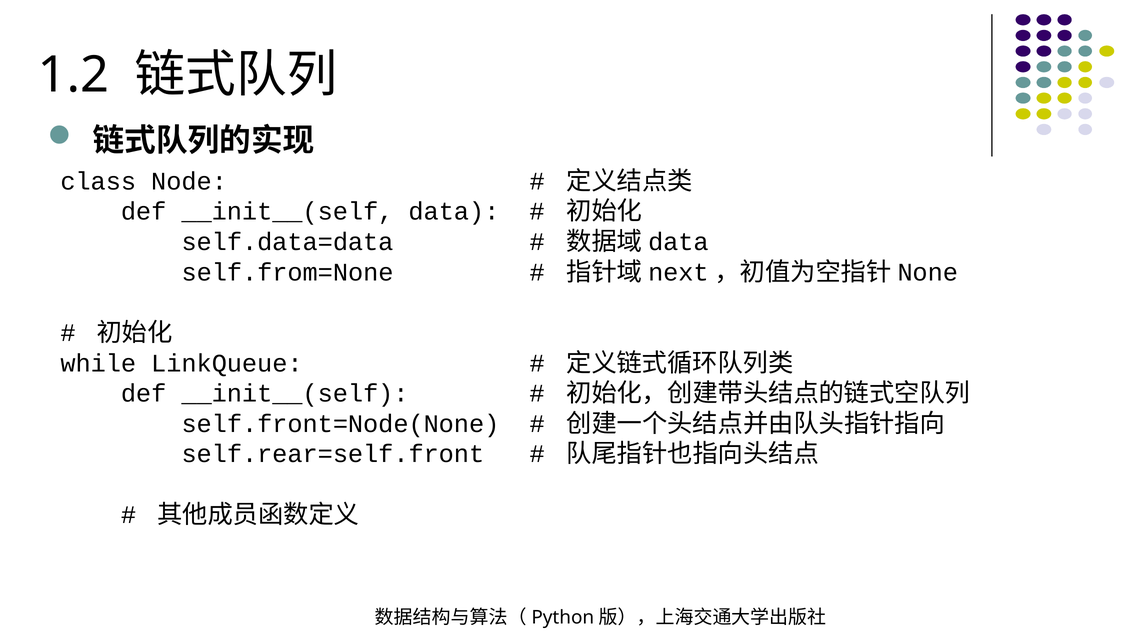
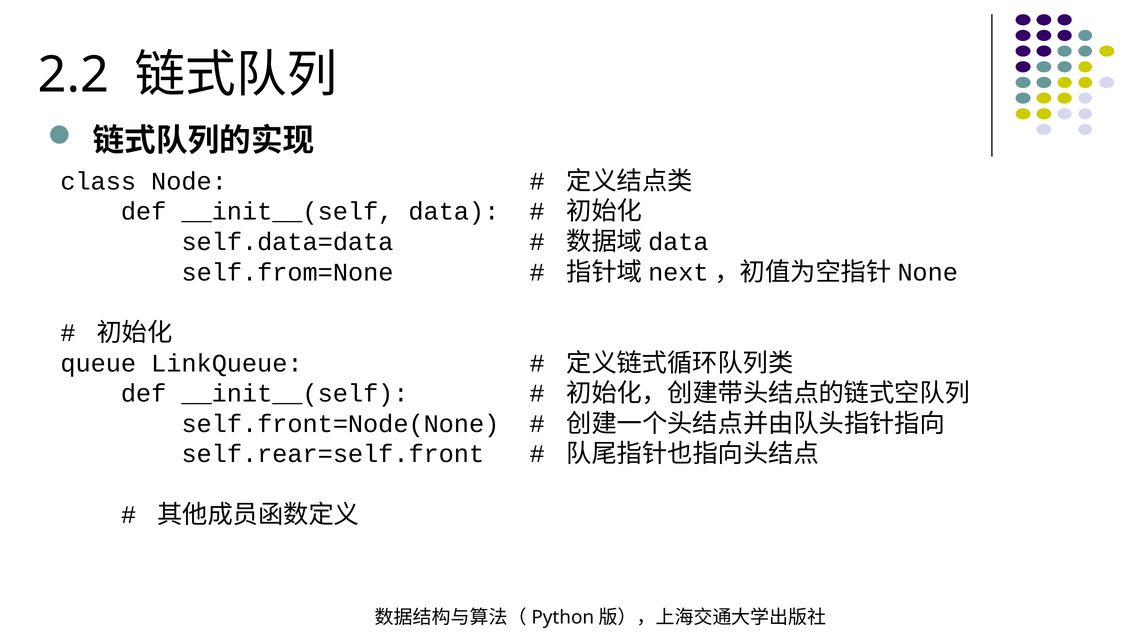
1.2: 1.2 -> 2.2
while: while -> queue
